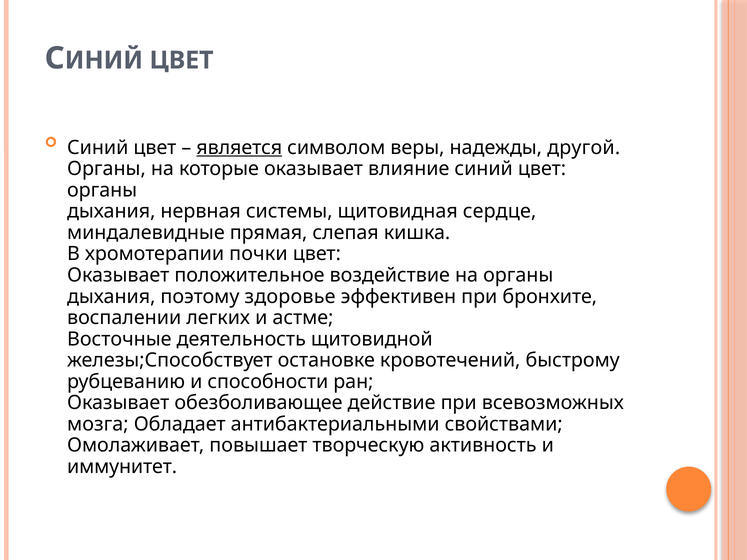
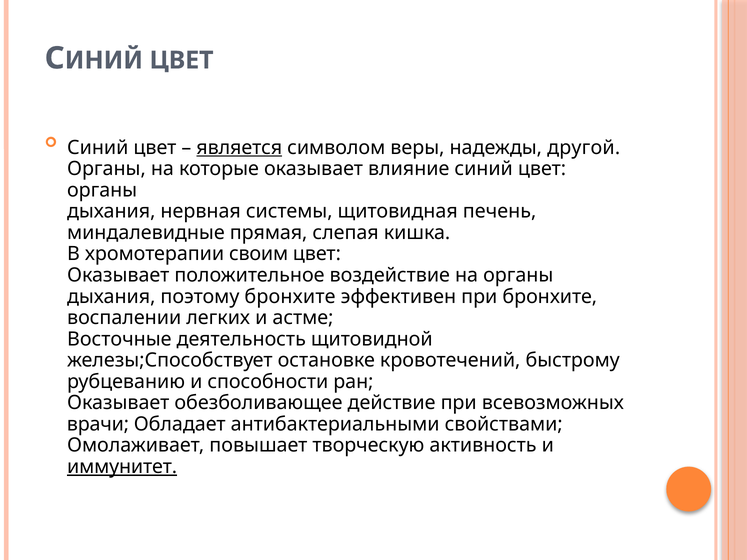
сердце: сердце -> печень
почки: почки -> своим
поэтому здоровье: здоровье -> бронхите
мозга: мозга -> врачи
иммунитет underline: none -> present
